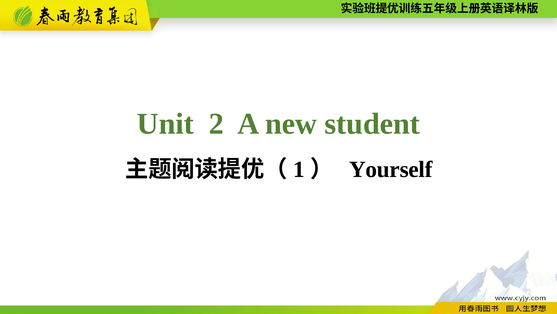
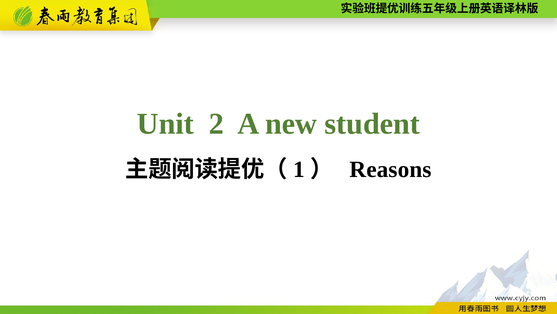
Yourself: Yourself -> Reasons
